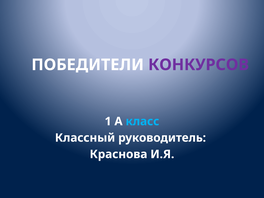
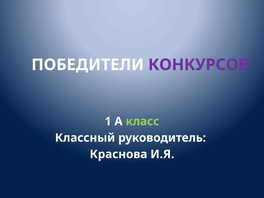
класс colour: light blue -> light green
